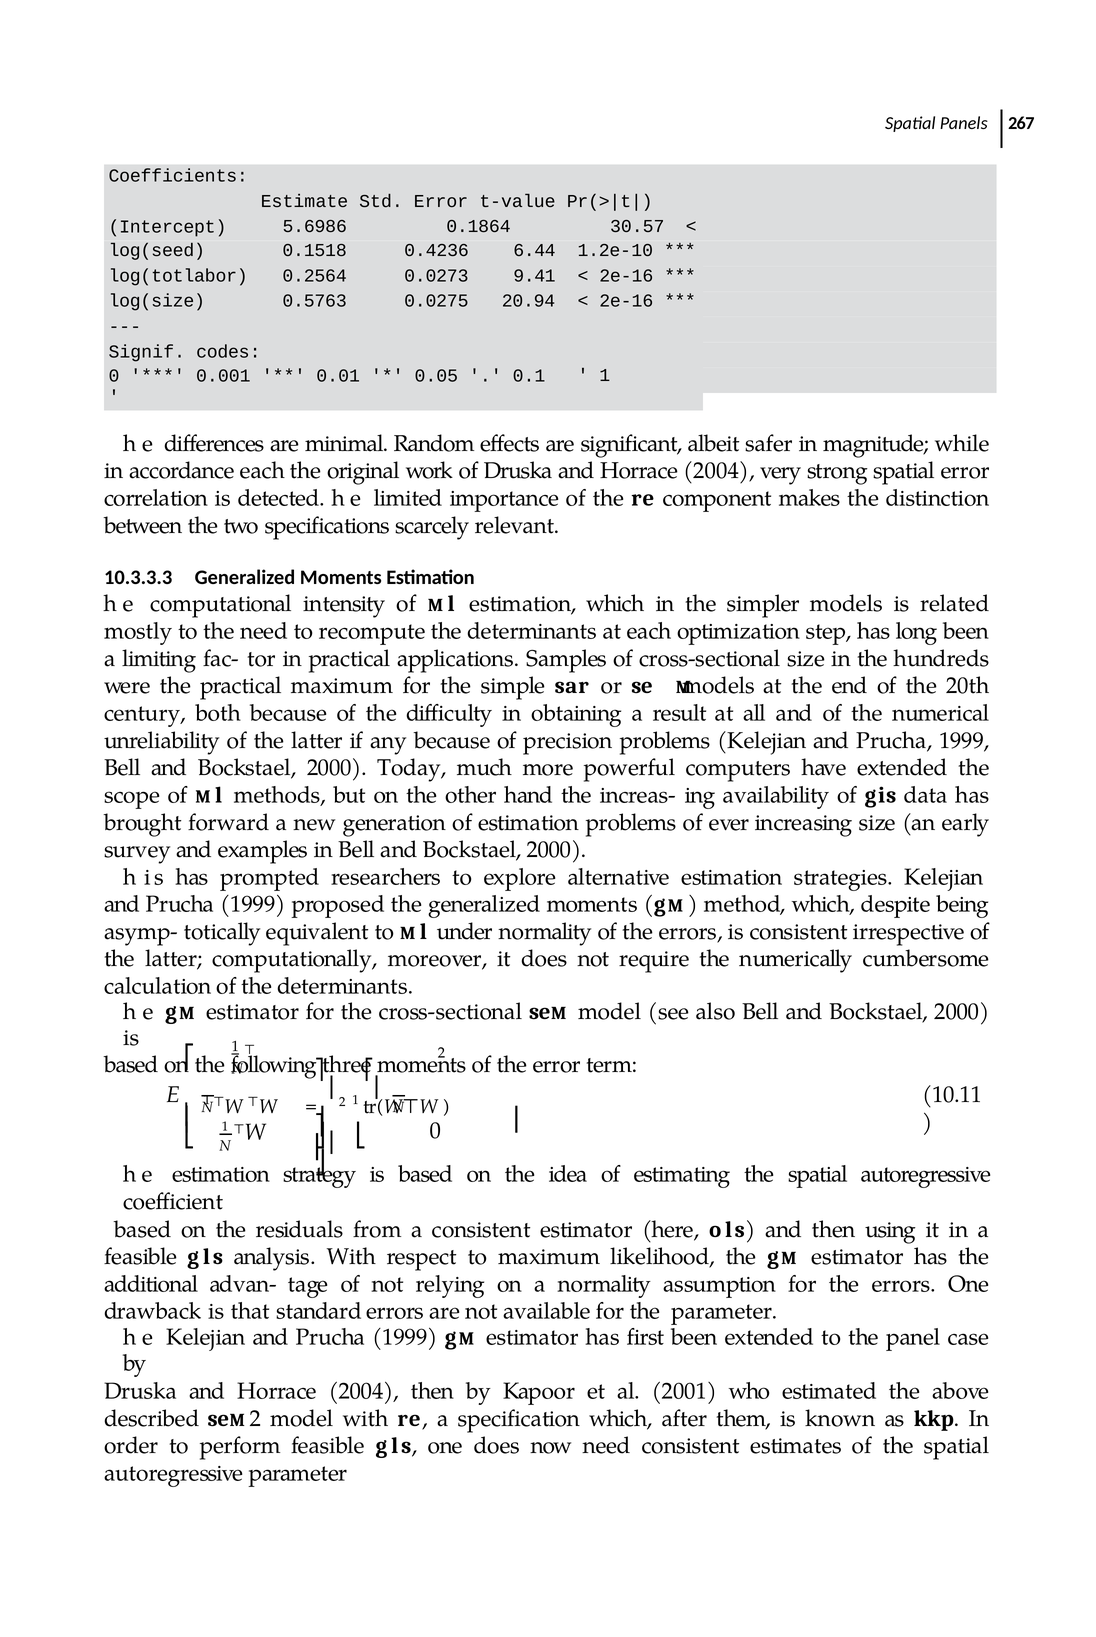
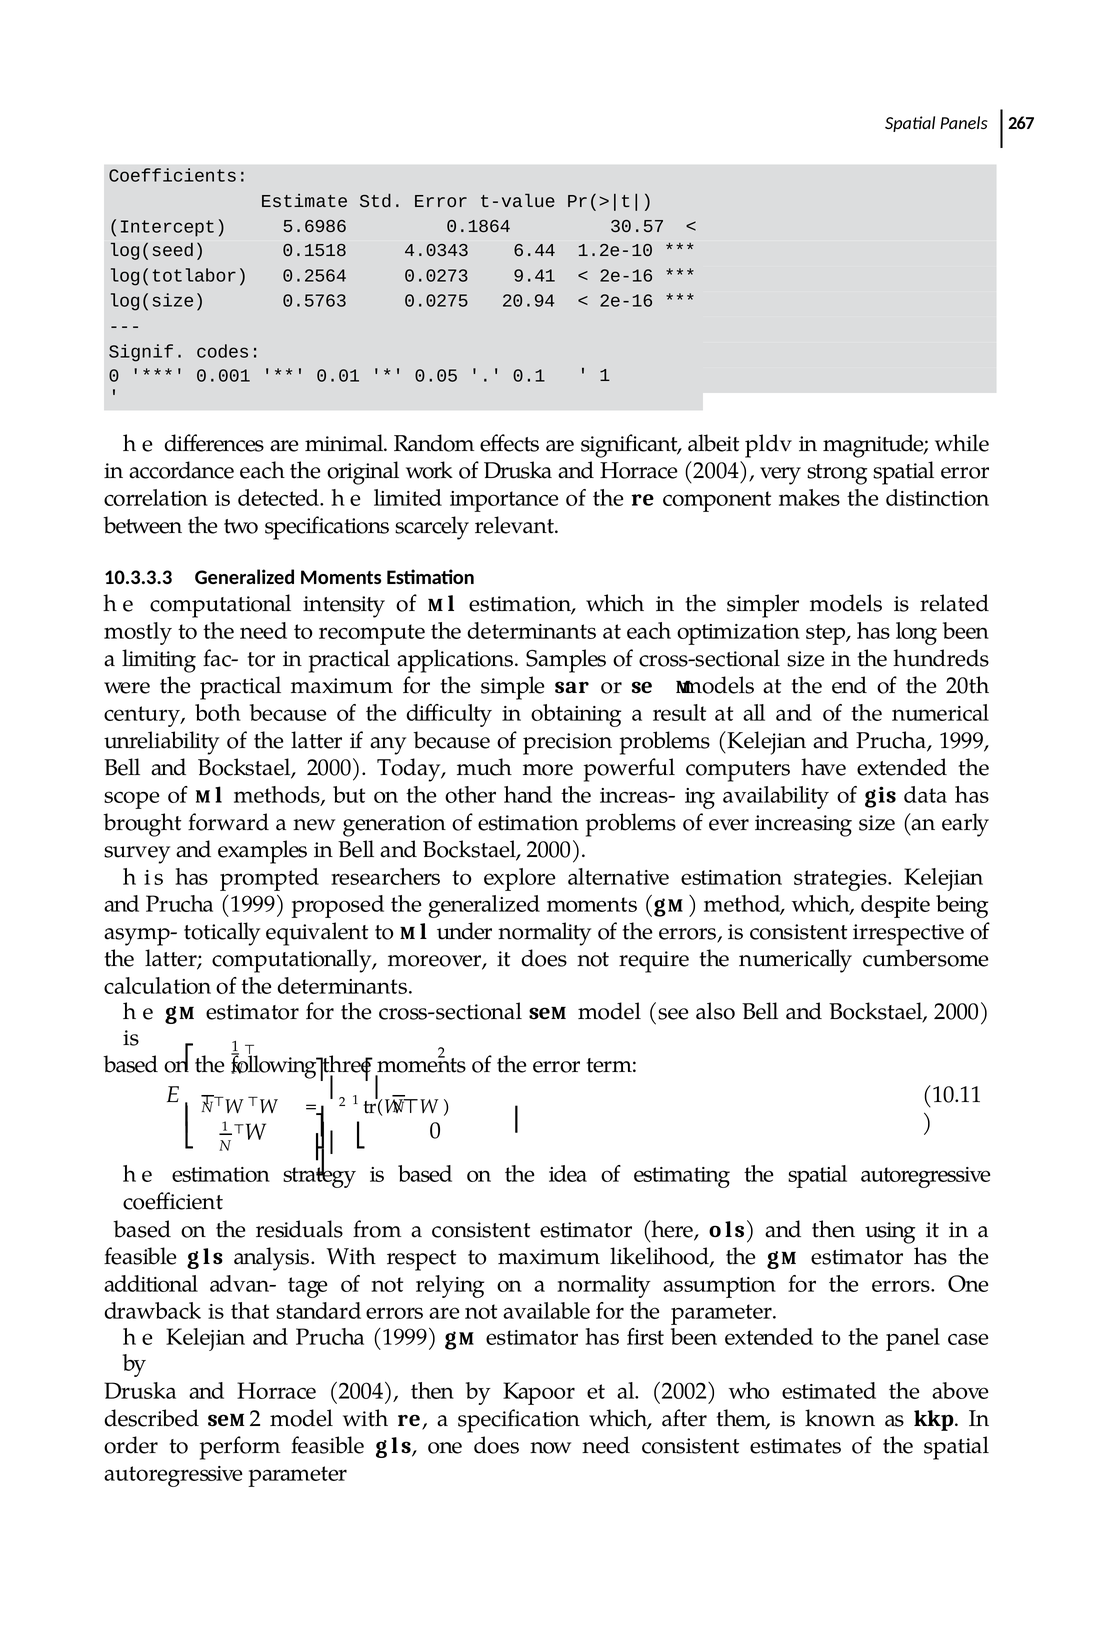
0.4236: 0.4236 -> 4.0343
safer: safer -> pldv
2001: 2001 -> 2002
